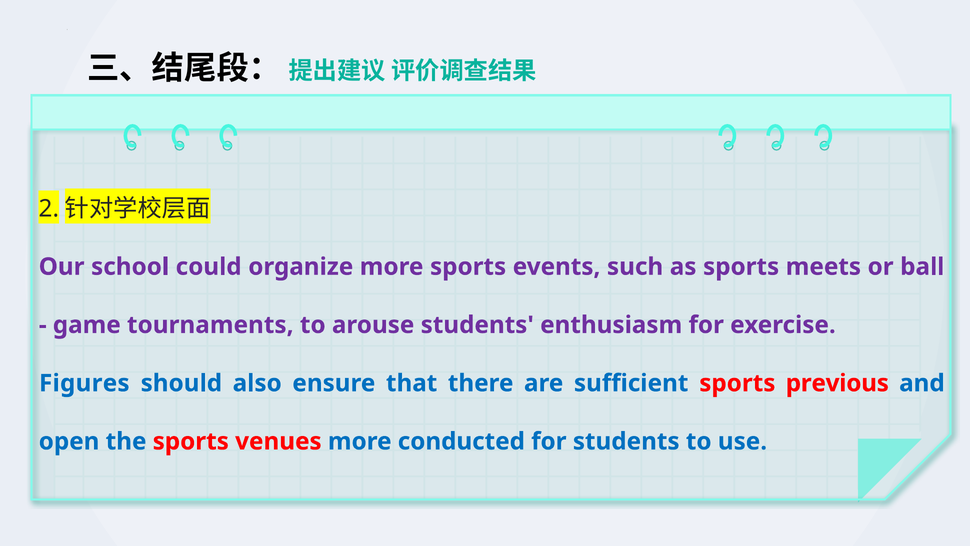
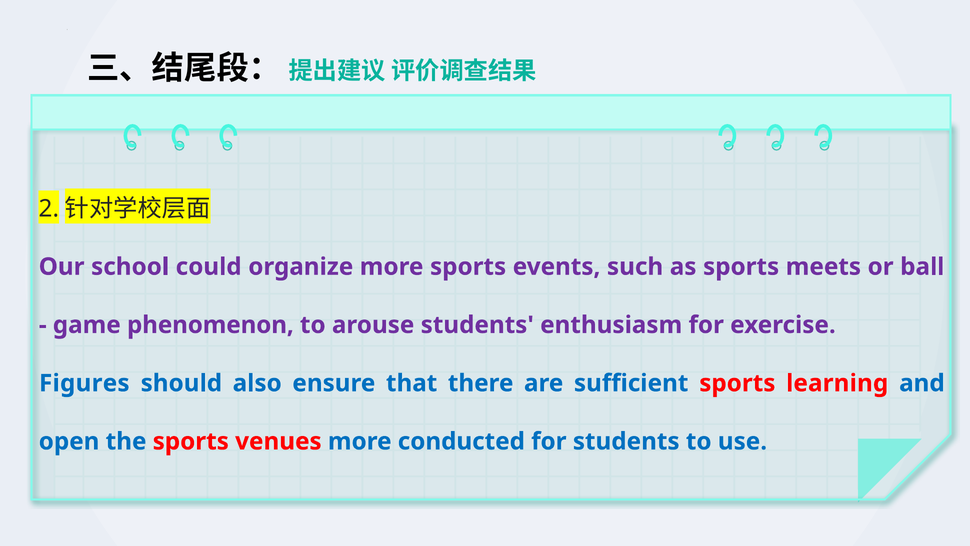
tournaments: tournaments -> phenomenon
previous: previous -> learning
